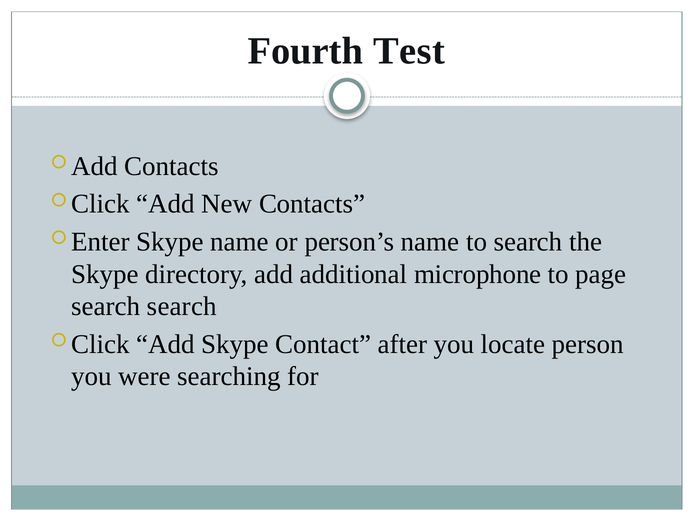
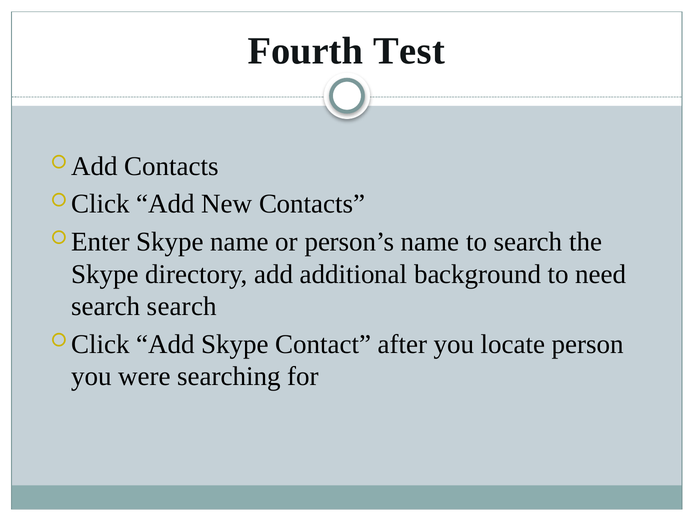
microphone: microphone -> background
page: page -> need
